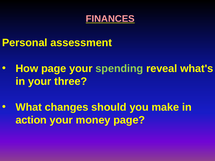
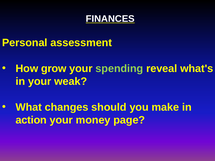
FINANCES colour: pink -> white
How page: page -> grow
three: three -> weak
